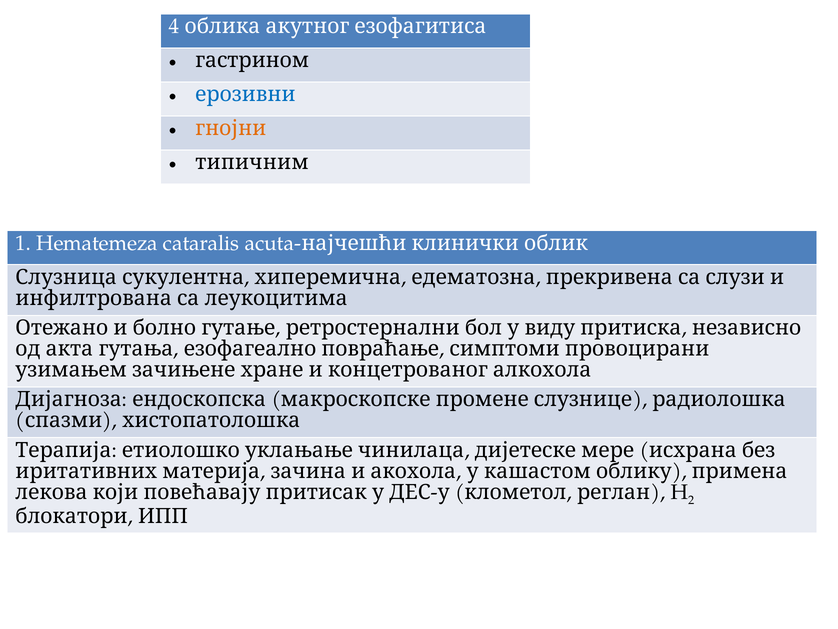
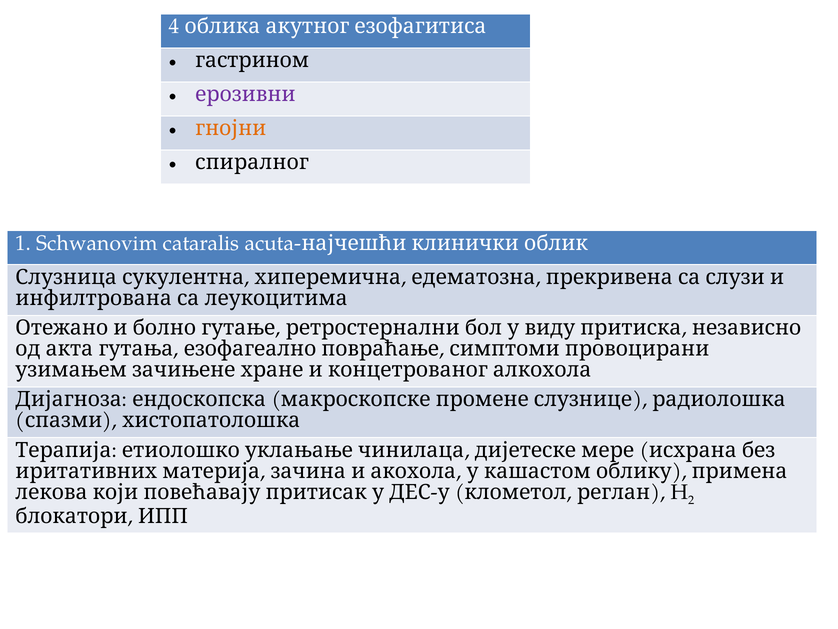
ерозивни colour: blue -> purple
типичним: типичним -> спиралног
Hematemeza: Hematemeza -> Schwanovim
